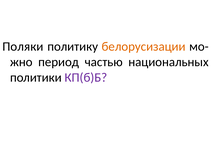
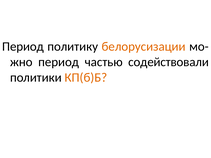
Поляки at (23, 47): Поляки -> Период
национальных: национальных -> содействовали
КП(б)Б colour: purple -> orange
